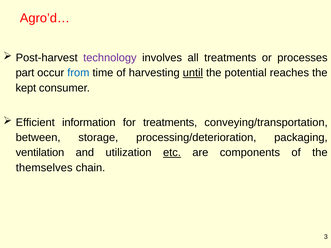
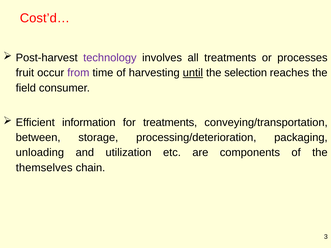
Agro’d…: Agro’d… -> Cost’d…
part: part -> fruit
from colour: blue -> purple
potential: potential -> selection
kept: kept -> field
ventilation: ventilation -> unloading
etc underline: present -> none
